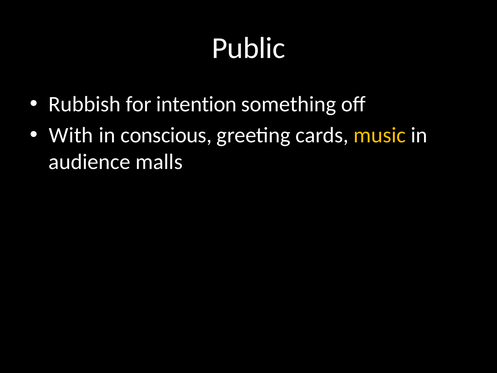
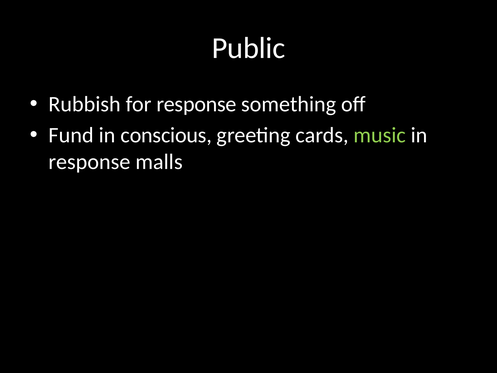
for intention: intention -> response
With: With -> Fund
music colour: yellow -> light green
audience at (90, 162): audience -> response
